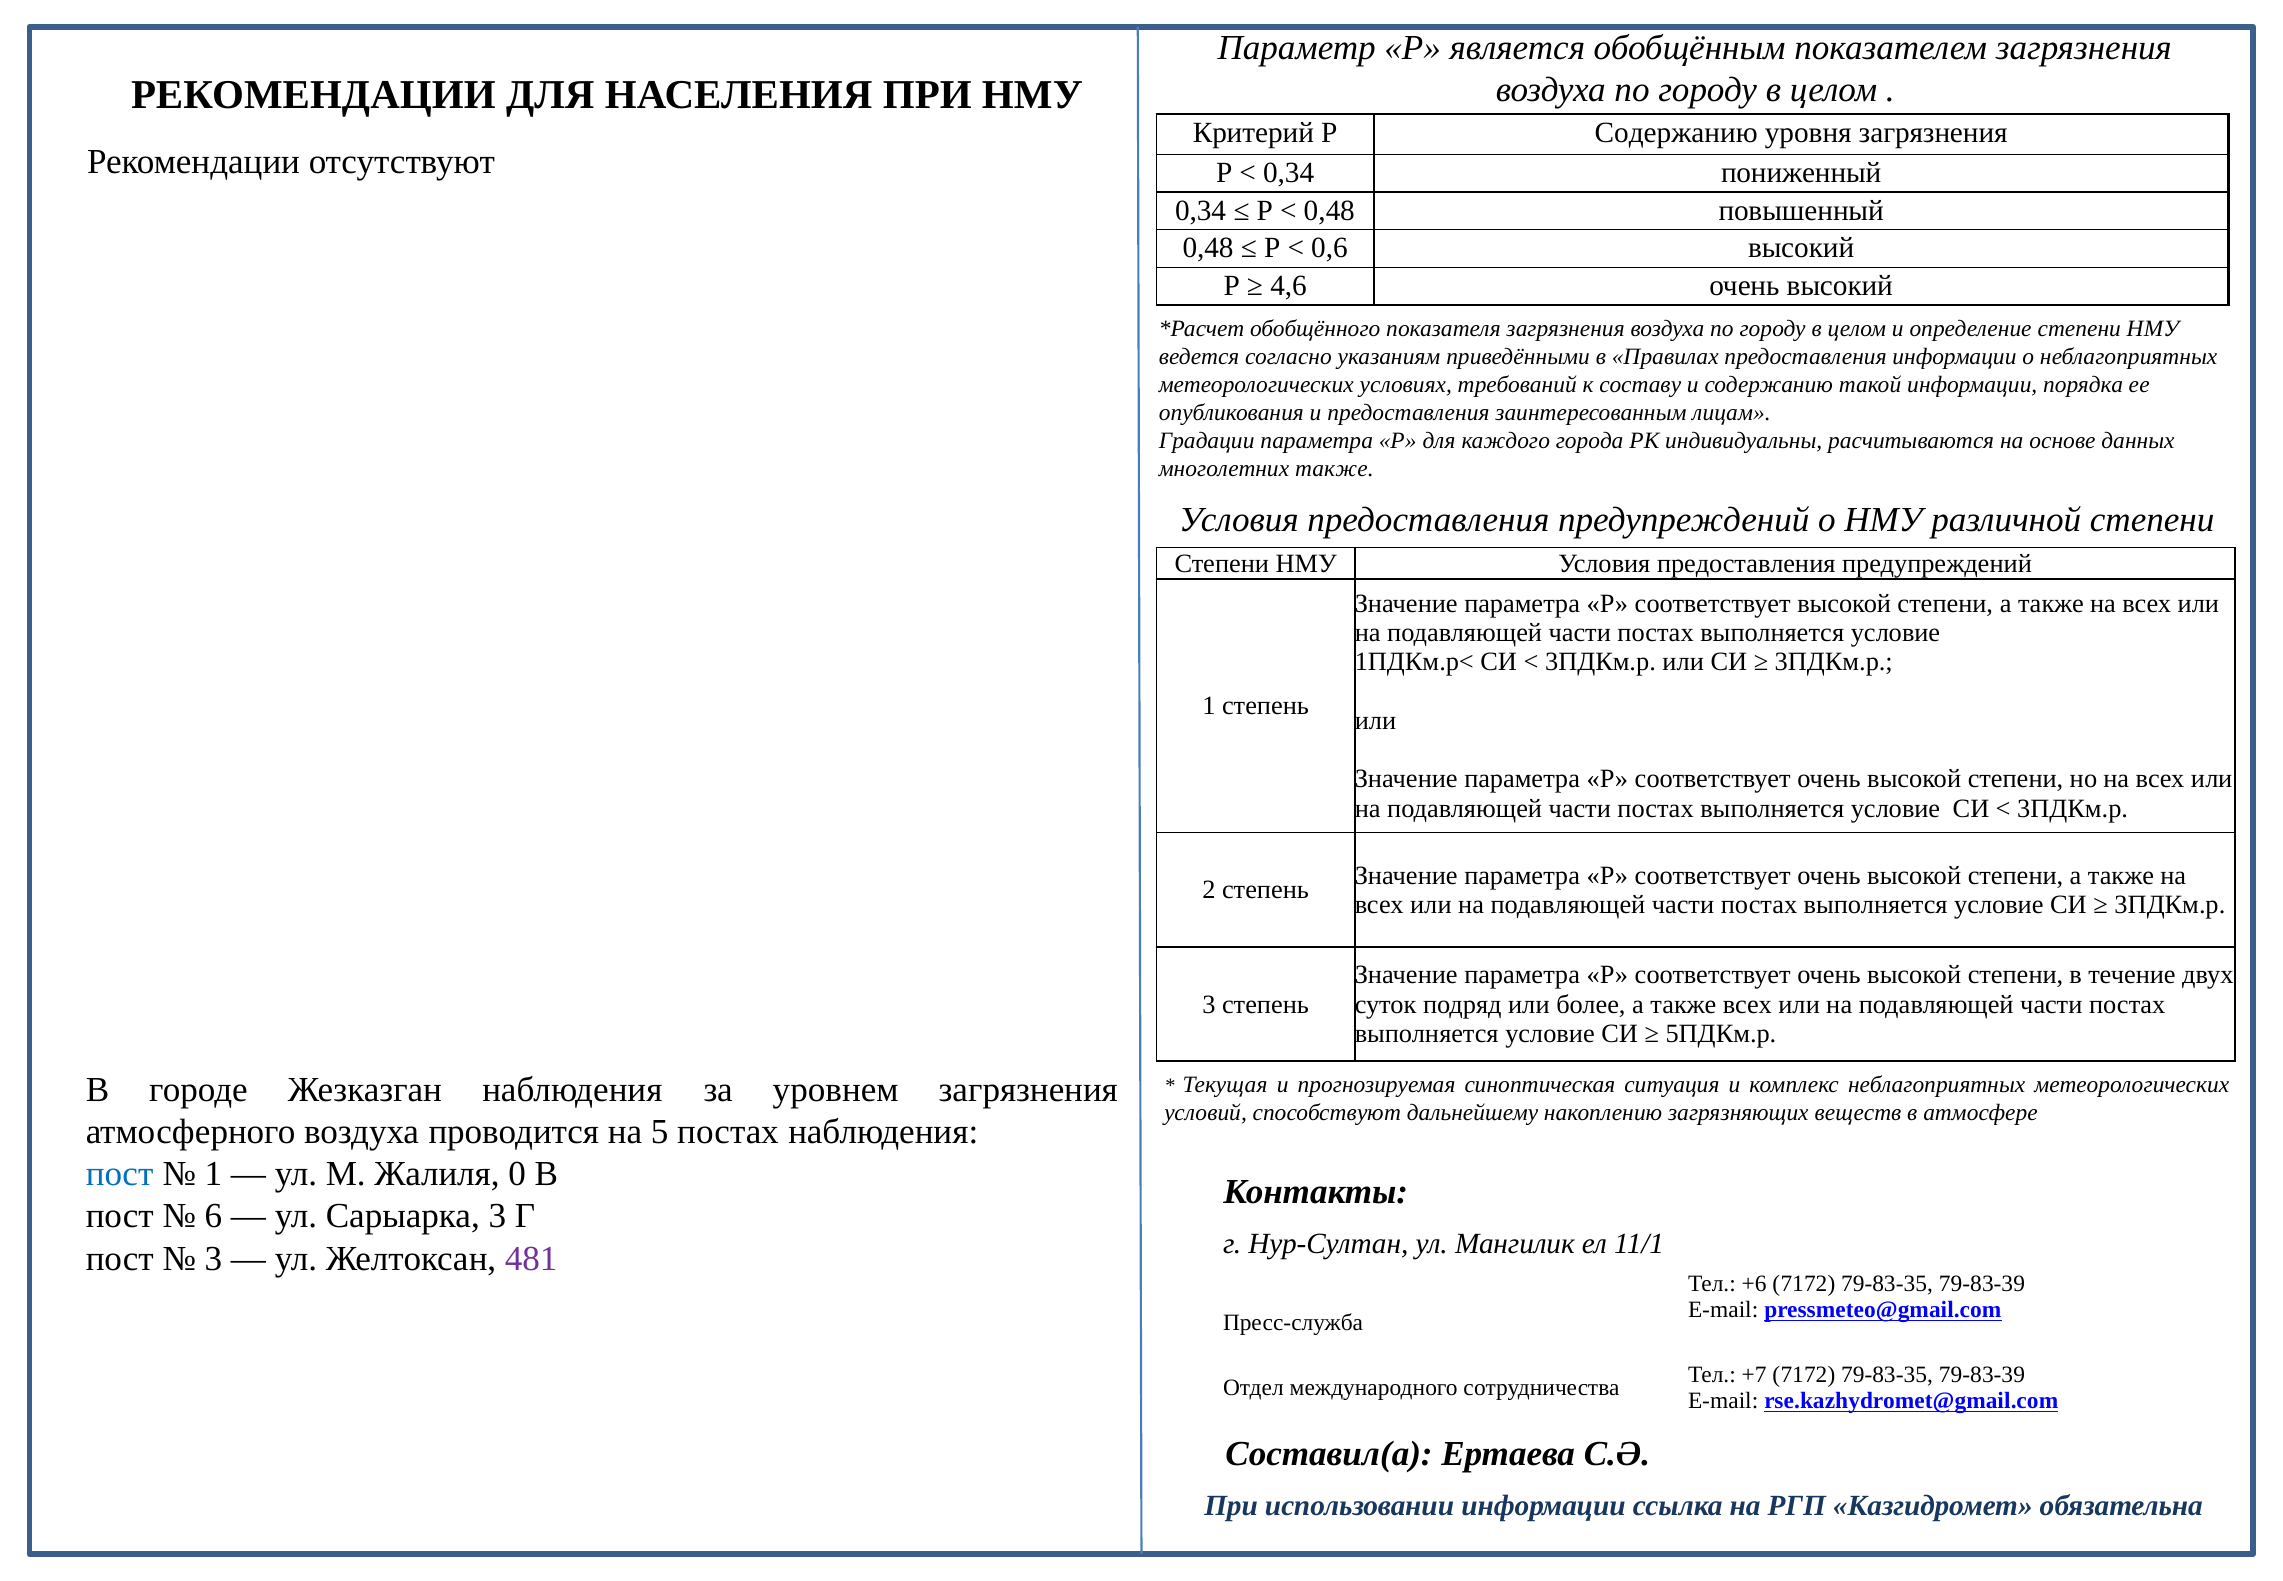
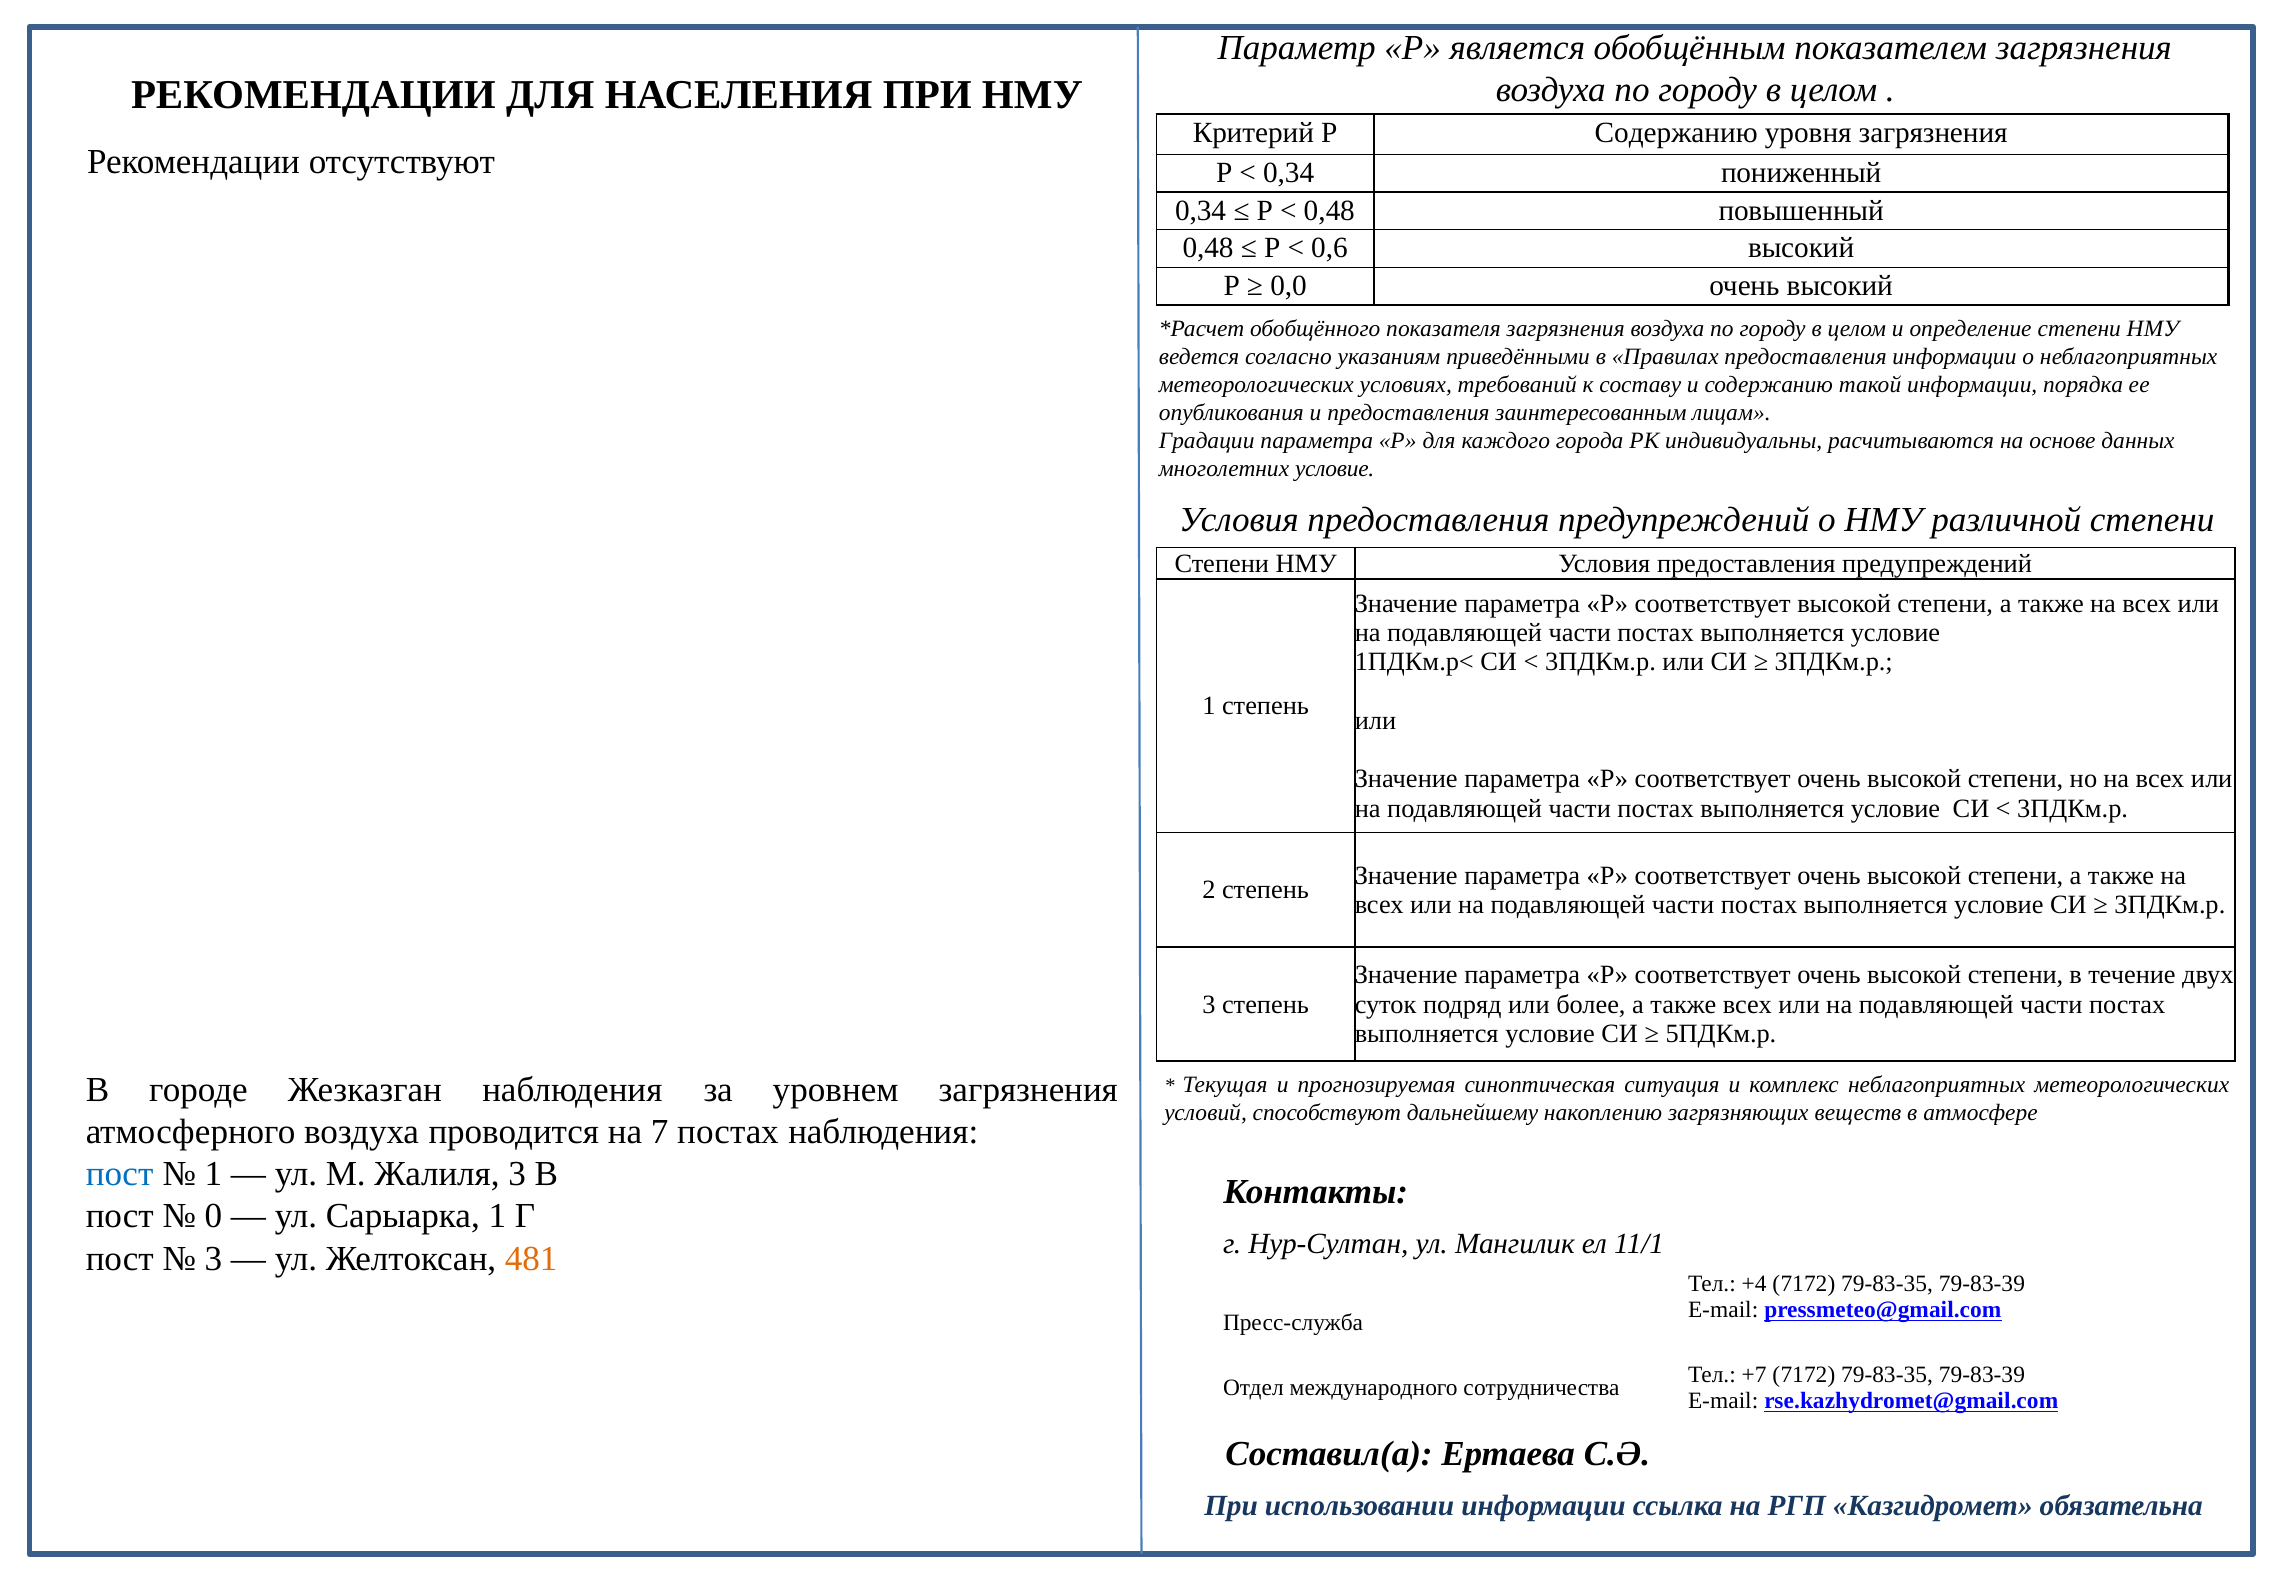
4,6: 4,6 -> 0,0
многолетних также: также -> условие
5: 5 -> 7
Жалиля 0: 0 -> 3
6: 6 -> 0
Сарыарка 3: 3 -> 1
481 colour: purple -> orange
+6: +6 -> +4
